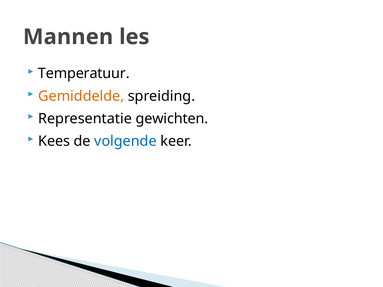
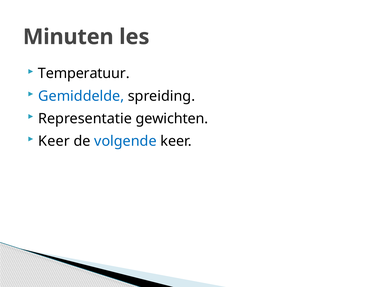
Mannen: Mannen -> Minuten
Gemiddelde colour: orange -> blue
Kees at (54, 141): Kees -> Keer
